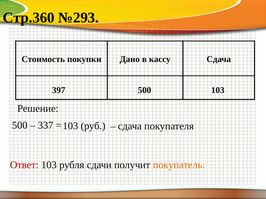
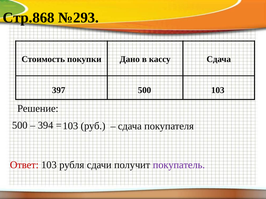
Стр.360: Стр.360 -> Стр.868
337: 337 -> 394
покупатель colour: orange -> purple
